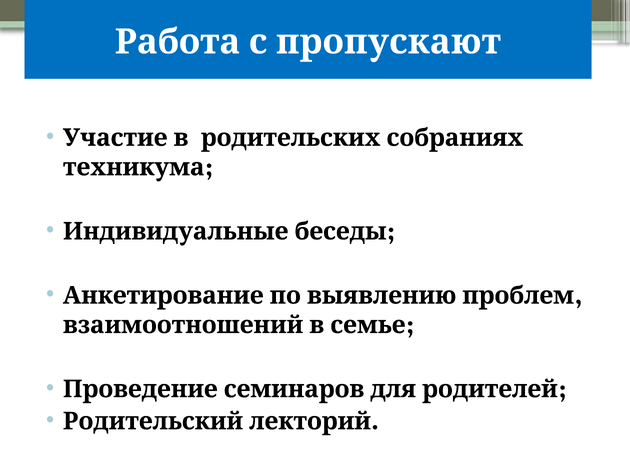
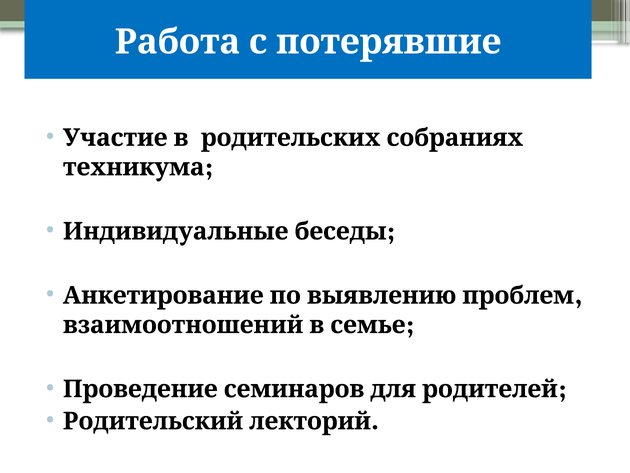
пропускают: пропускают -> потерявшие
